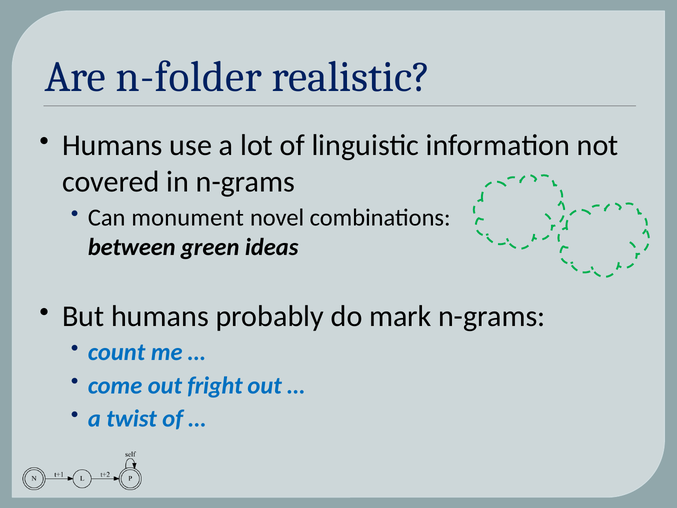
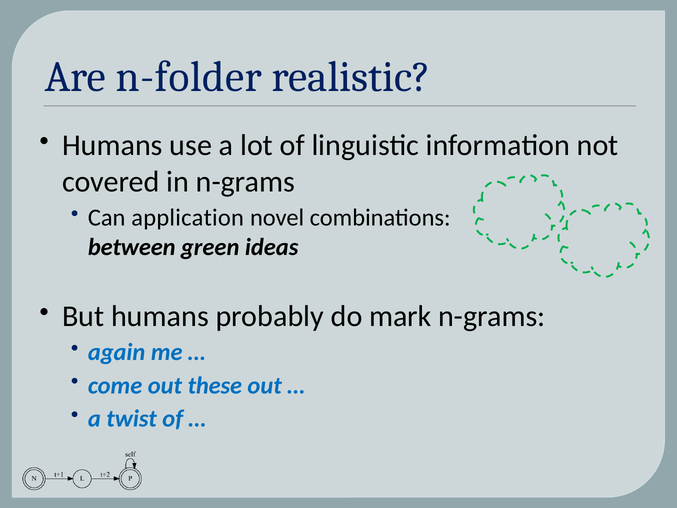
monument: monument -> application
count: count -> again
fright: fright -> these
